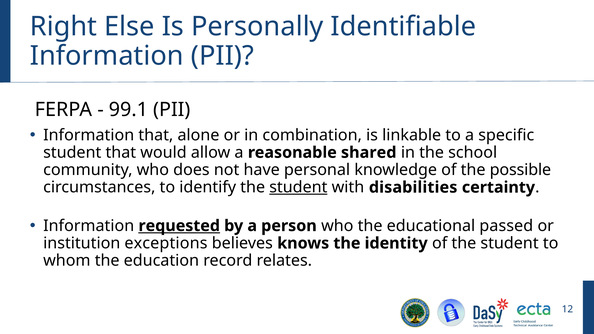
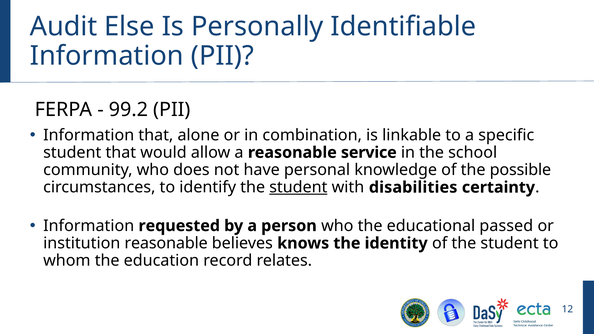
Right: Right -> Audit
99.1: 99.1 -> 99.2
shared: shared -> service
requested underline: present -> none
institution exceptions: exceptions -> reasonable
